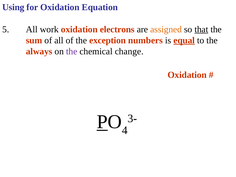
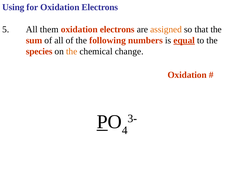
for Oxidation Equation: Equation -> Electrons
work: work -> them
that underline: present -> none
exception: exception -> following
always: always -> species
the at (72, 51) colour: purple -> orange
